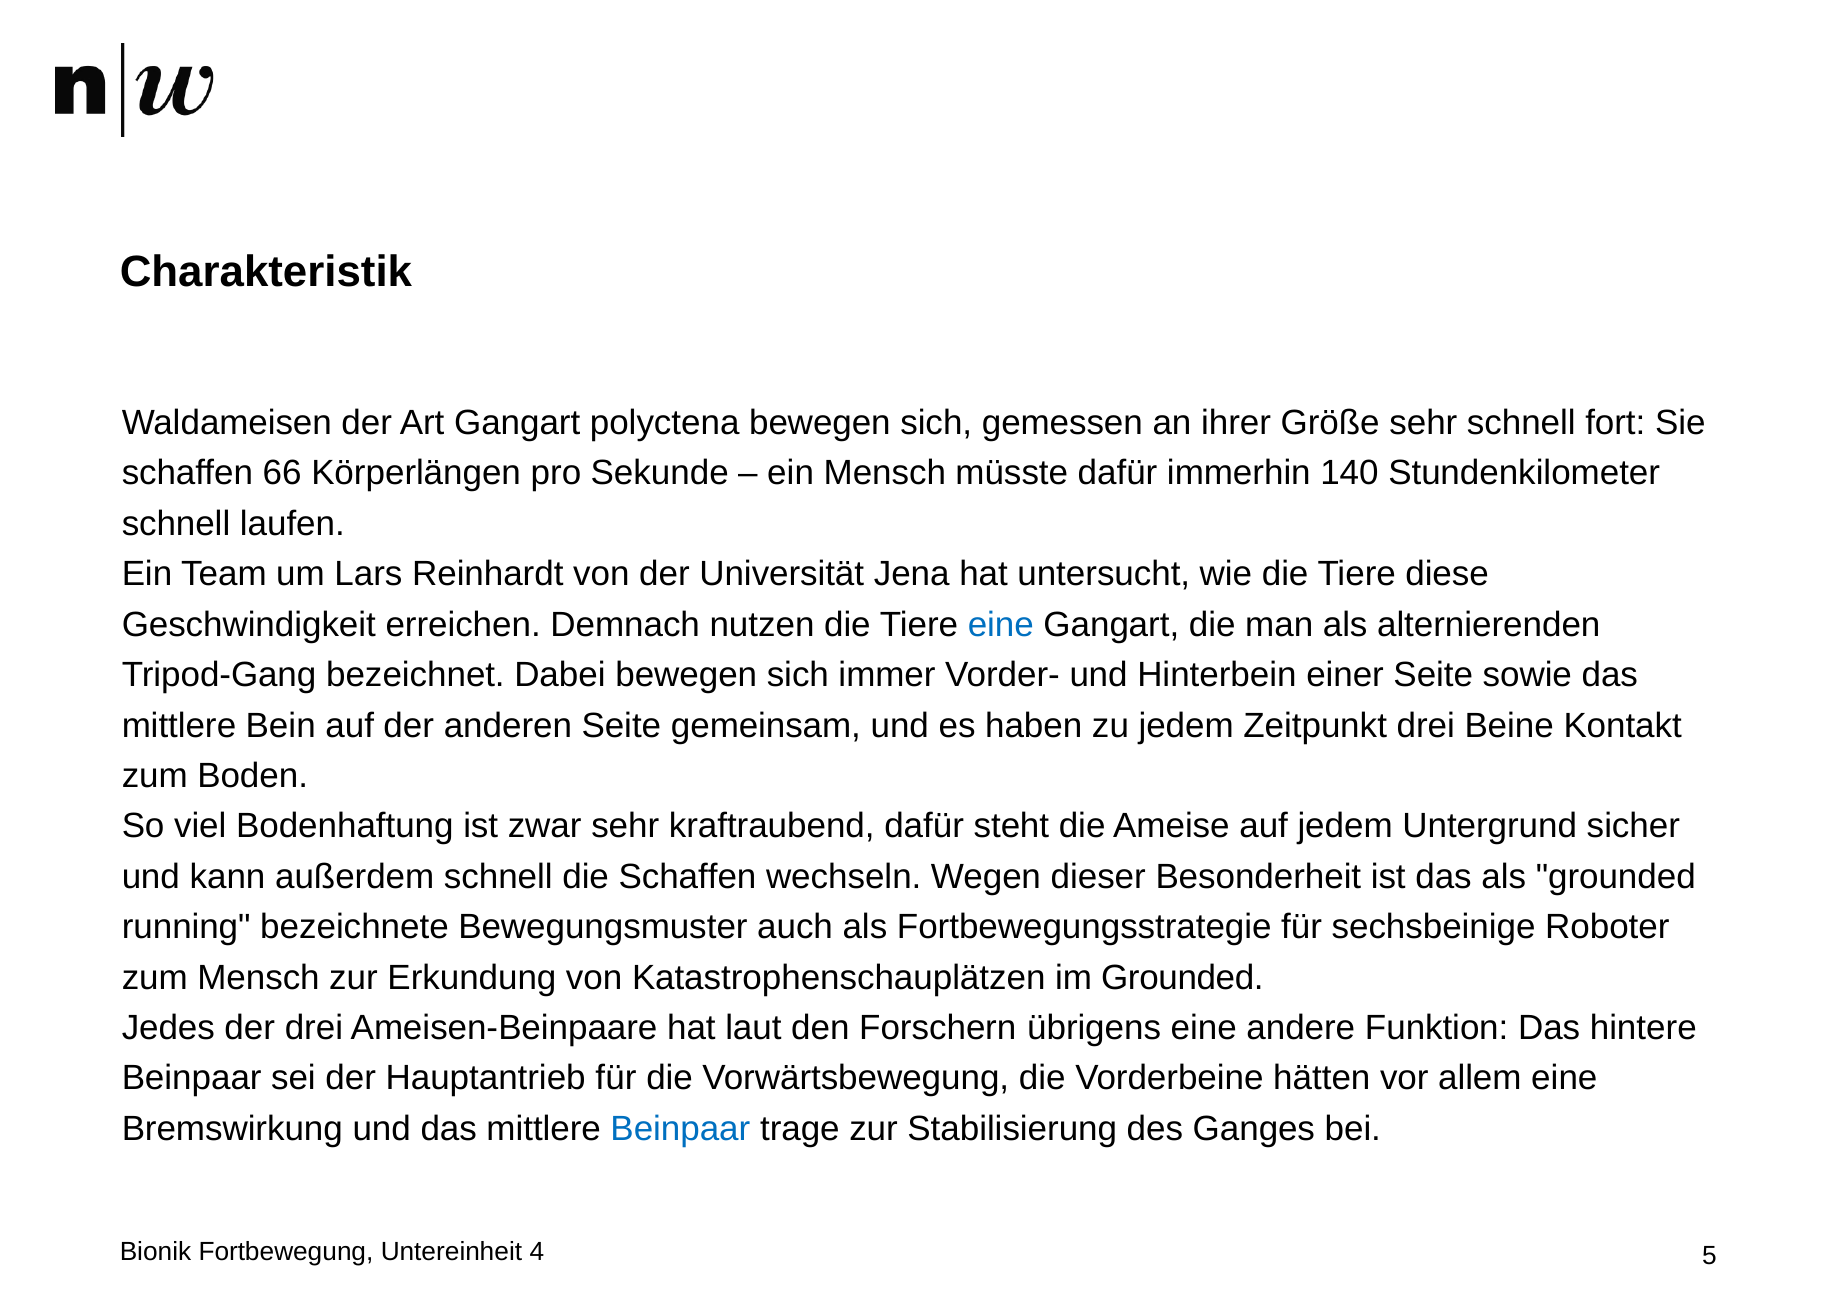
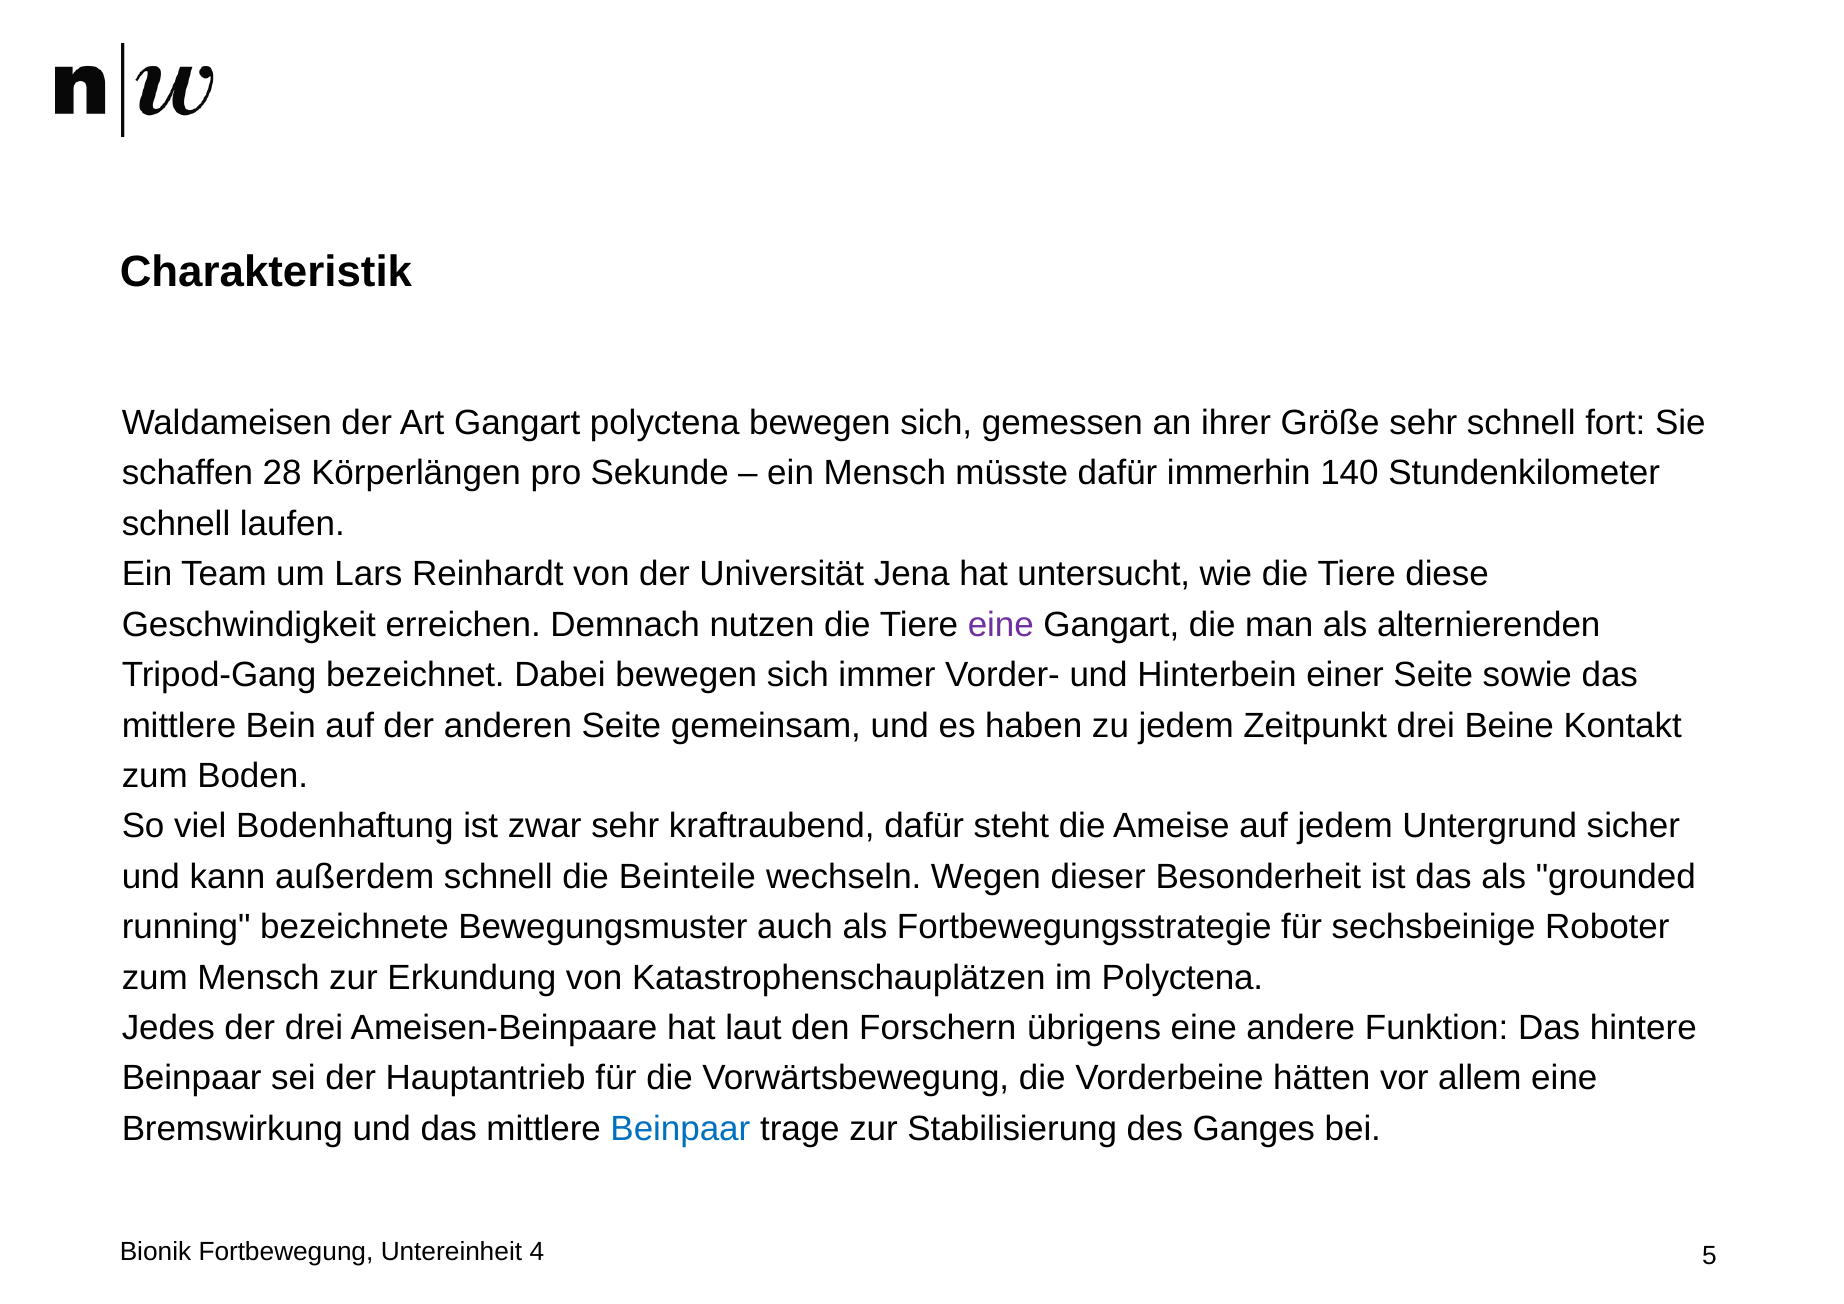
66: 66 -> 28
eine at (1001, 625) colour: blue -> purple
die Schaffen: Schaffen -> Beinteile
im Grounded: Grounded -> Polyctena
